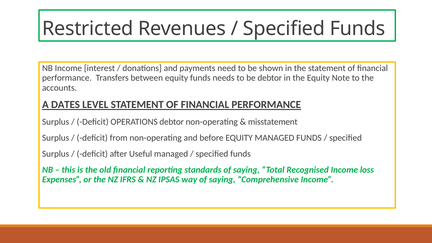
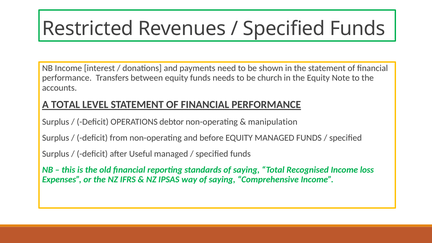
be debtor: debtor -> church
A DATES: DATES -> TOTAL
misstatement: misstatement -> manipulation
